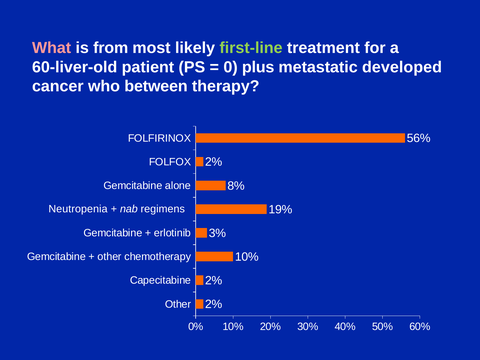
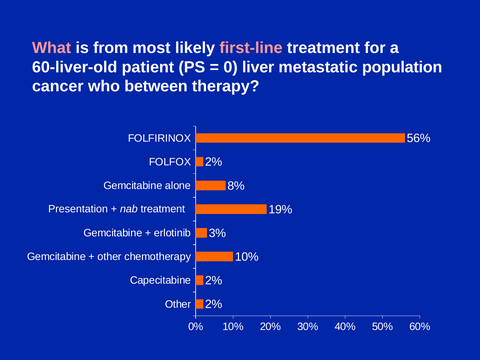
first-line colour: light green -> pink
plus: plus -> liver
developed: developed -> population
Neutropenia: Neutropenia -> Presentation
nab regimens: regimens -> treatment
